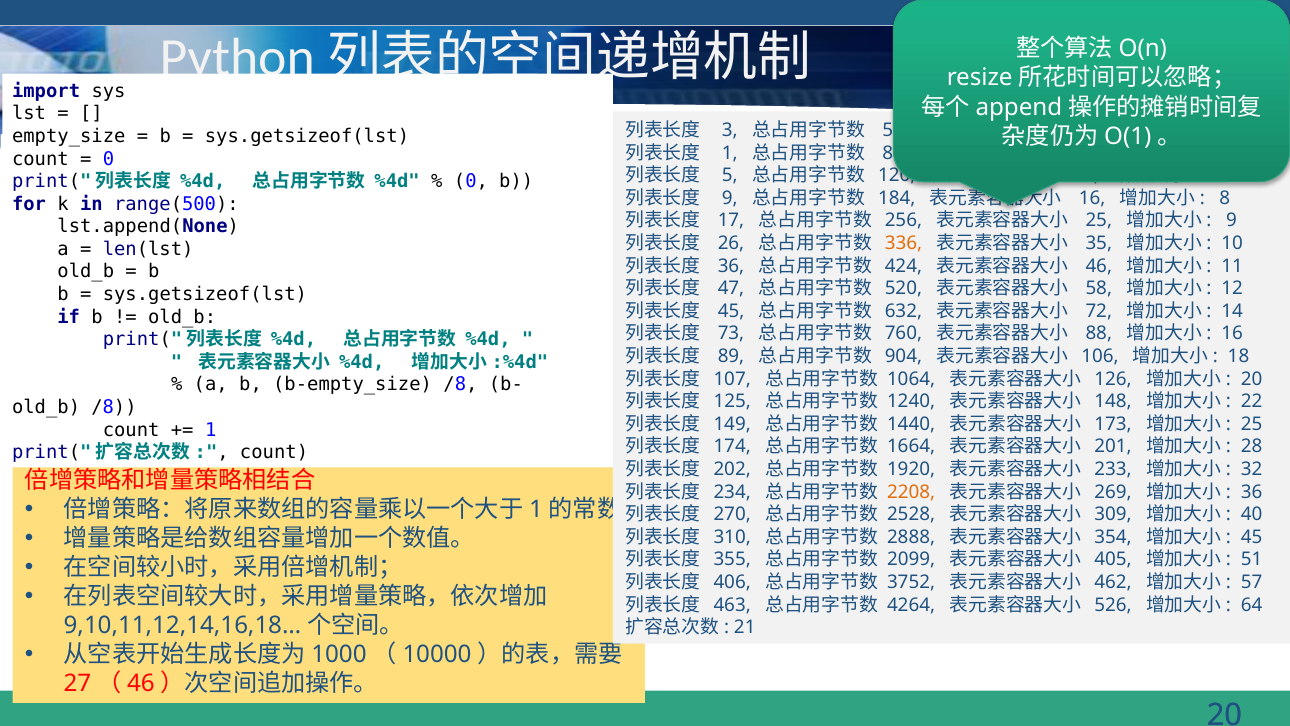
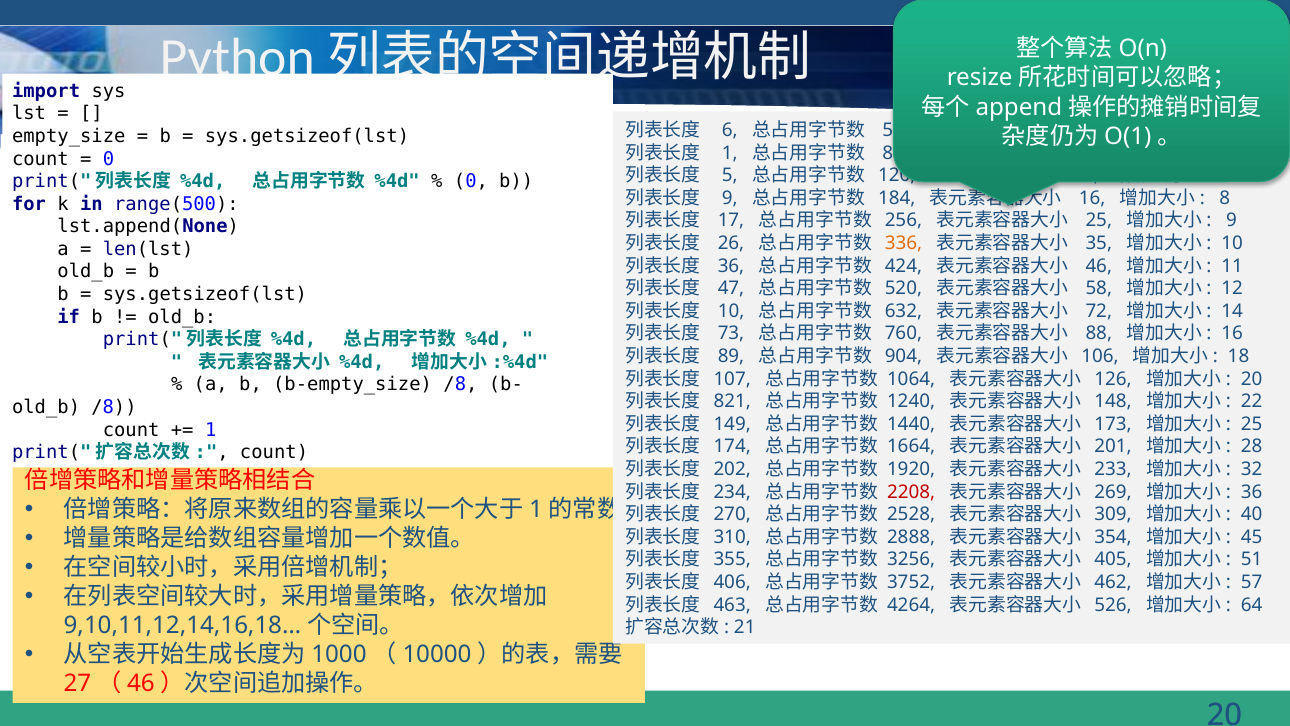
3: 3 -> 6
45 at (731, 311): 45 -> 10
125: 125 -> 821
2208 colour: orange -> red
2099: 2099 -> 3256
